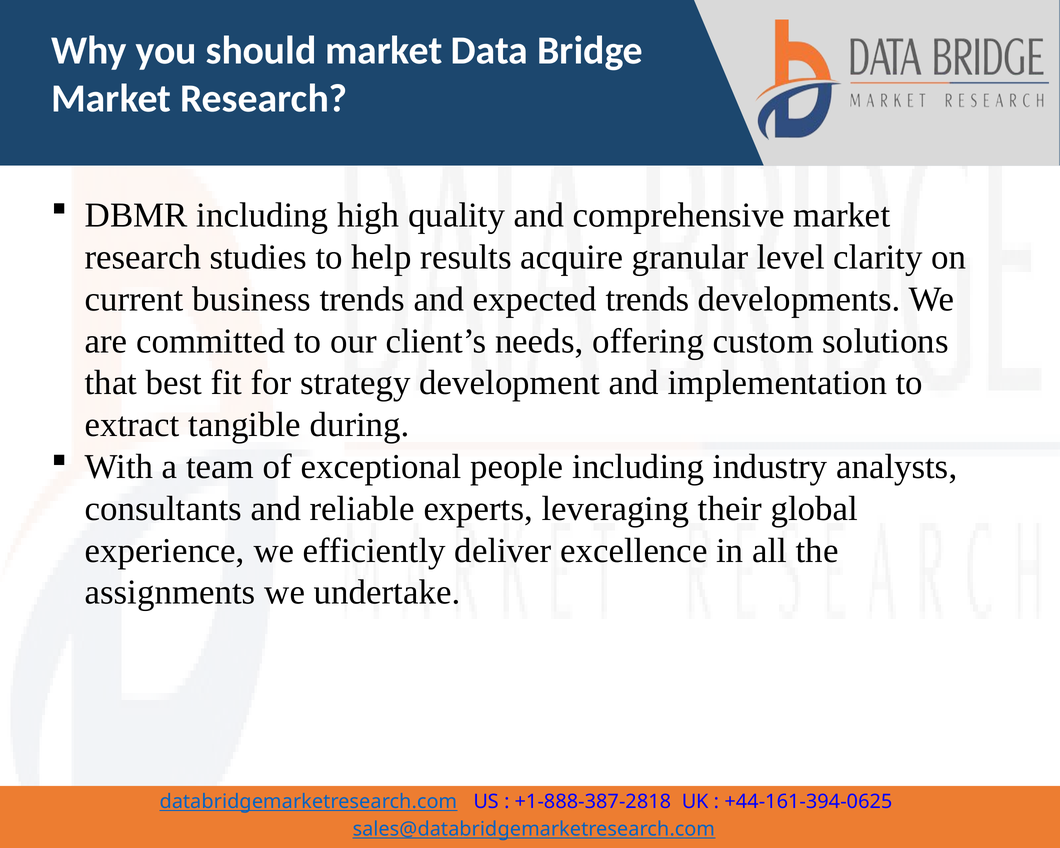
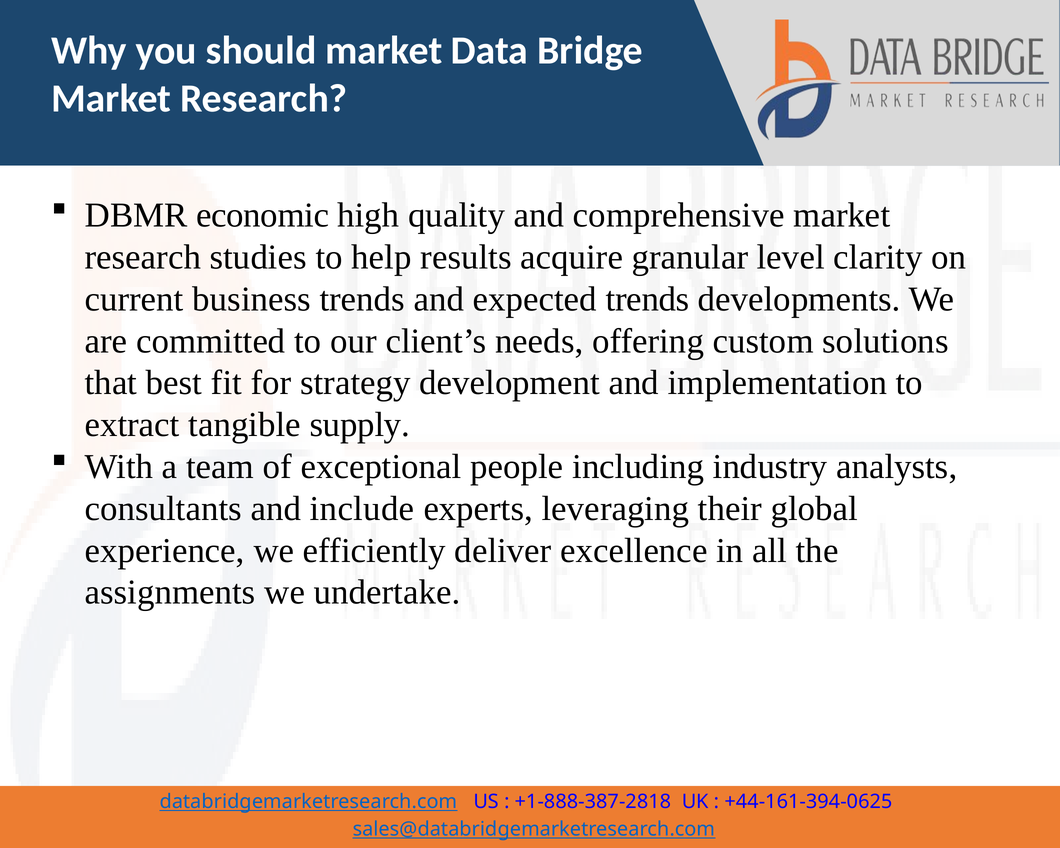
DBMR including: including -> economic
during: during -> supply
reliable: reliable -> include
